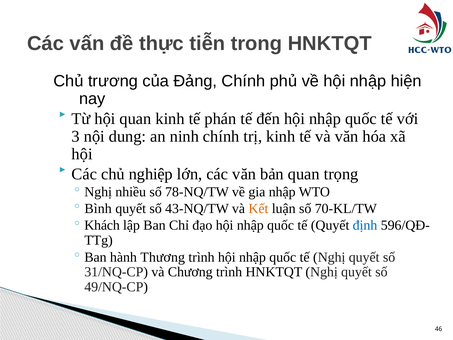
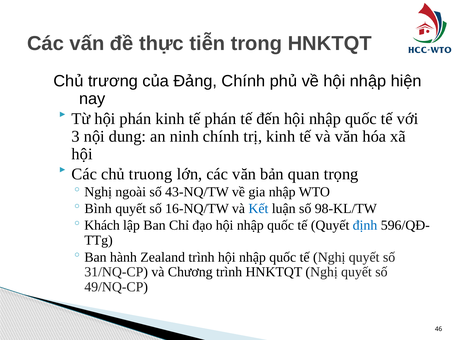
hội quan: quan -> phán
nghiệp: nghiệp -> truong
nhiều: nhiều -> ngoài
78-NQ/TW: 78-NQ/TW -> 43-NQ/TW
43-NQ/TW: 43-NQ/TW -> 16-NQ/TW
Kết colour: orange -> blue
70-KL/TW: 70-KL/TW -> 98-KL/TW
Thương: Thương -> Zealand
